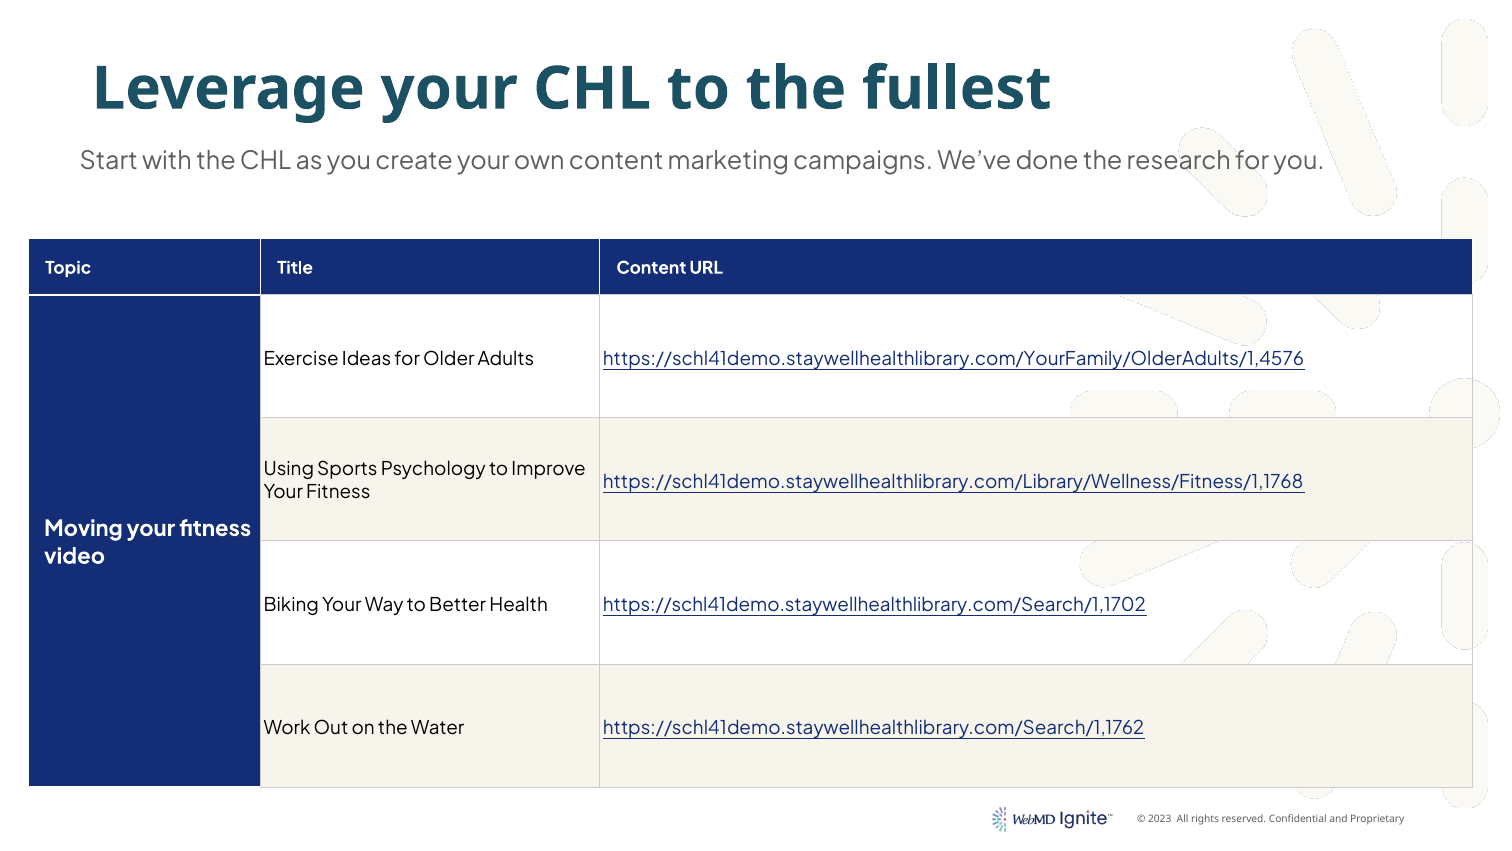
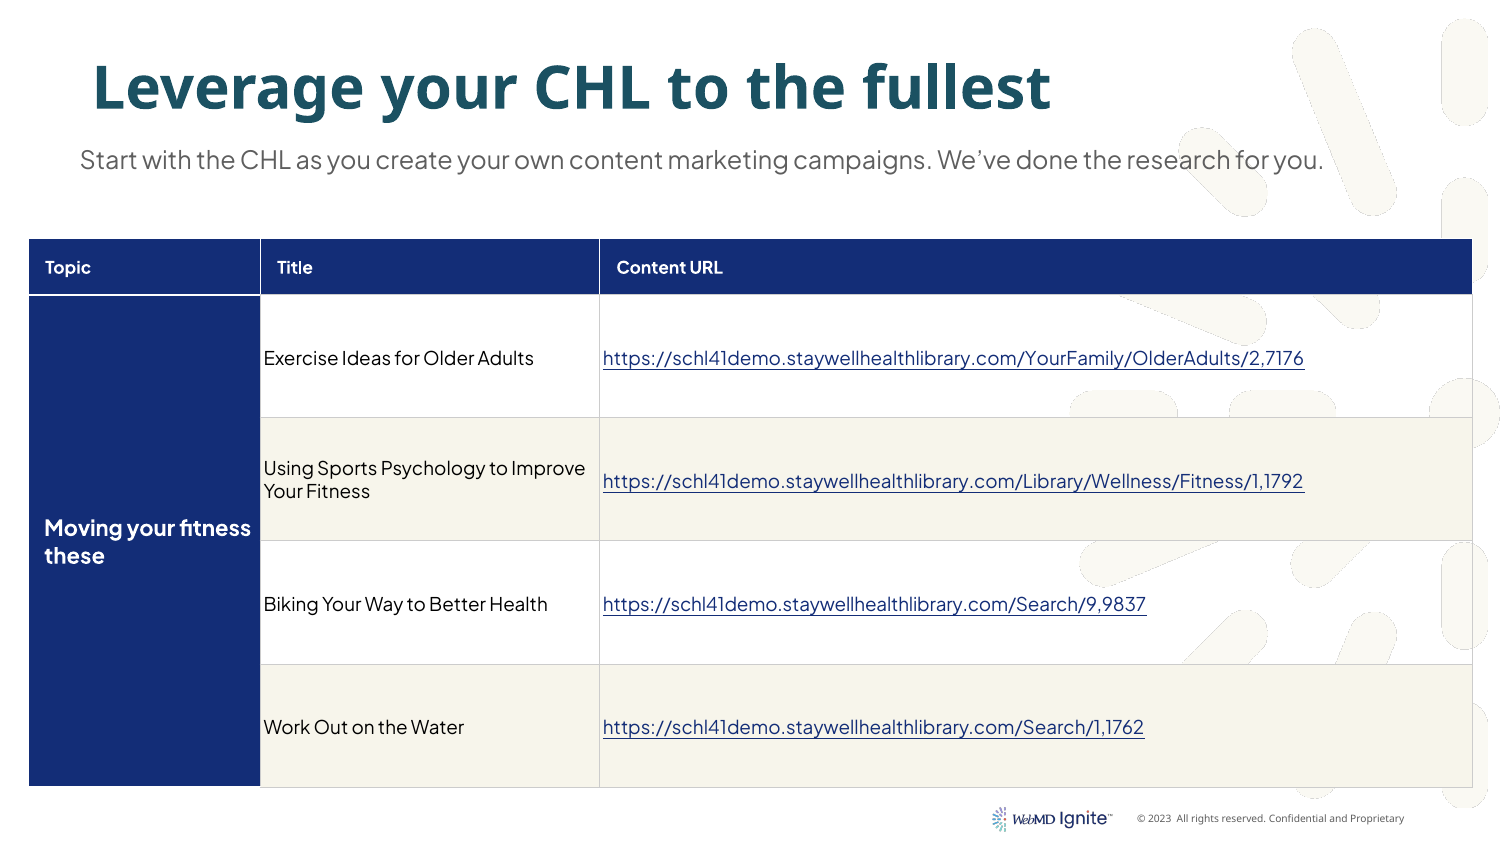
https://schl41demo.staywellhealthlibrary.com/YourFamily/OlderAdults/1,4576: https://schl41demo.staywellhealthlibrary.com/YourFamily/OlderAdults/1,4576 -> https://schl41demo.staywellhealthlibrary.com/YourFamily/OlderAdults/2,7176
https://schl41demo.staywellhealthlibrary.com/Library/Wellness/Fitness/1,1768: https://schl41demo.staywellhealthlibrary.com/Library/Wellness/Fitness/1,1768 -> https://schl41demo.staywellhealthlibrary.com/Library/Wellness/Fitness/1,1792
video: video -> these
https://schl41demo.staywellhealthlibrary.com/Search/1,1702: https://schl41demo.staywellhealthlibrary.com/Search/1,1702 -> https://schl41demo.staywellhealthlibrary.com/Search/9,9837
